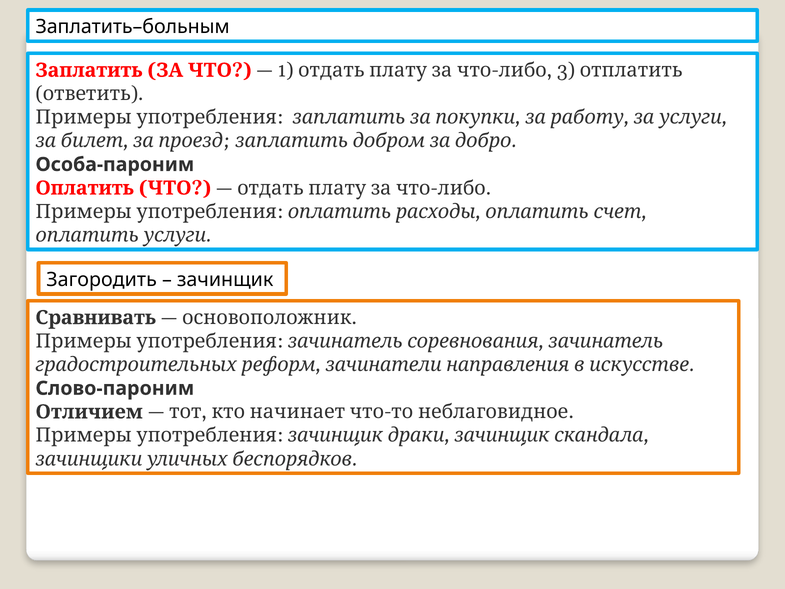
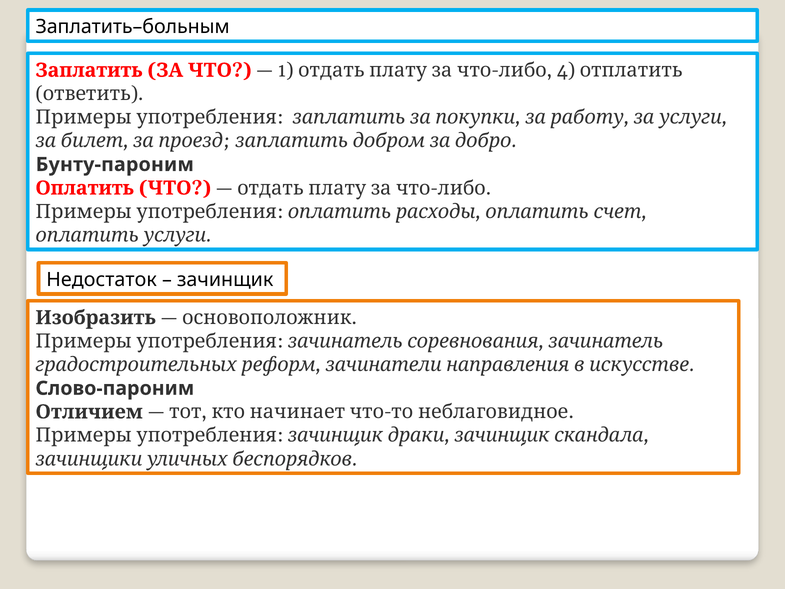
3: 3 -> 4
Особа-пароним: Особа-пароним -> Бунту-пароним
Загородить: Загородить -> Недостаток
Сравнивать: Сравнивать -> Изобразить
